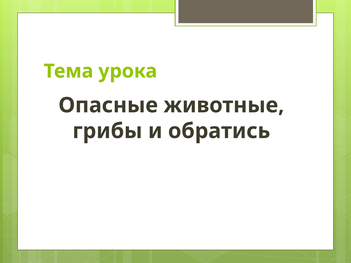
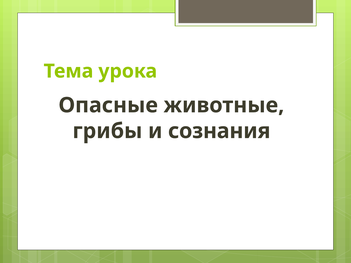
обратись: обратись -> сознания
